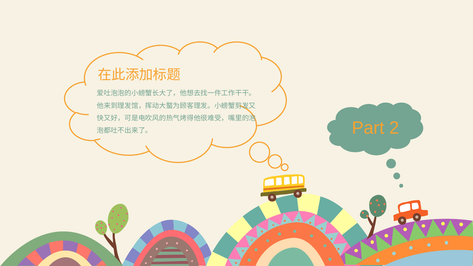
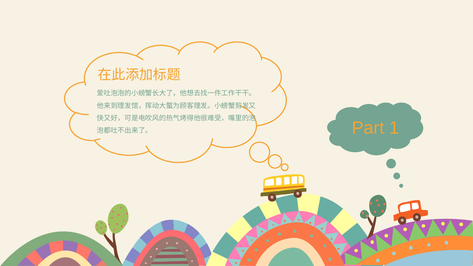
2: 2 -> 1
